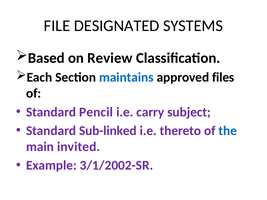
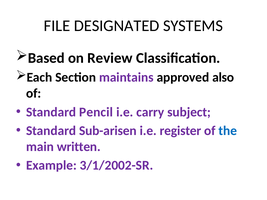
maintains colour: blue -> purple
files: files -> also
Sub-linked: Sub-linked -> Sub-arisen
thereto: thereto -> register
invited: invited -> written
